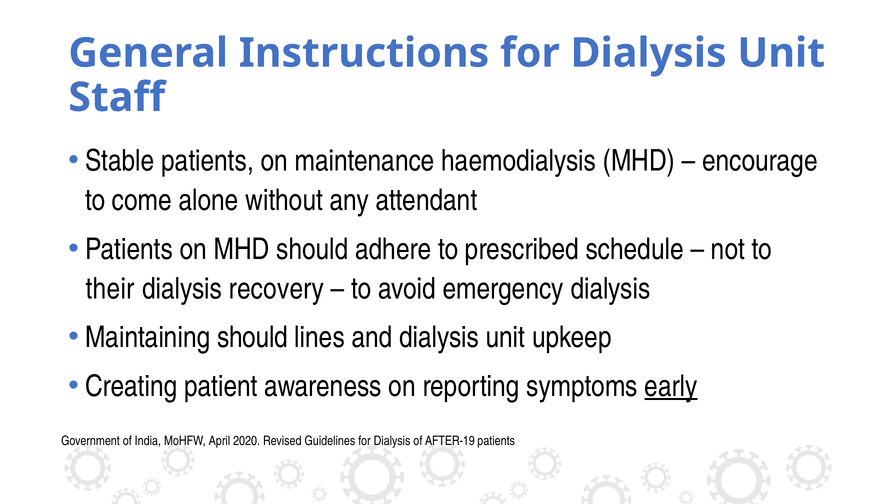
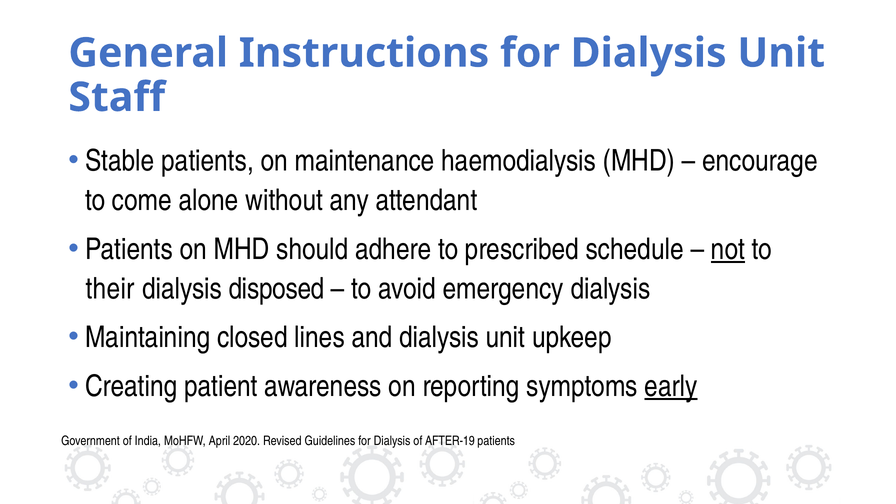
not underline: none -> present
recovery: recovery -> disposed
Maintaining should: should -> closed
